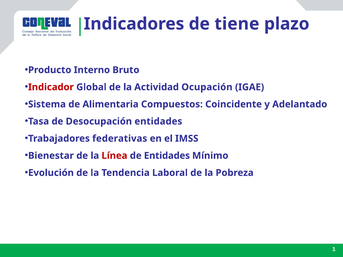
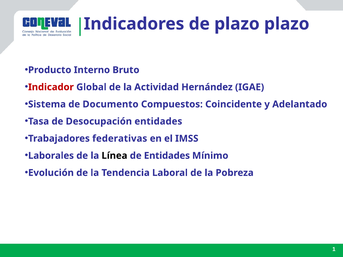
de tiene: tiene -> plazo
Ocupación: Ocupación -> Hernández
Alimentaria: Alimentaria -> Documento
Bienestar: Bienestar -> Laborales
Línea colour: red -> black
